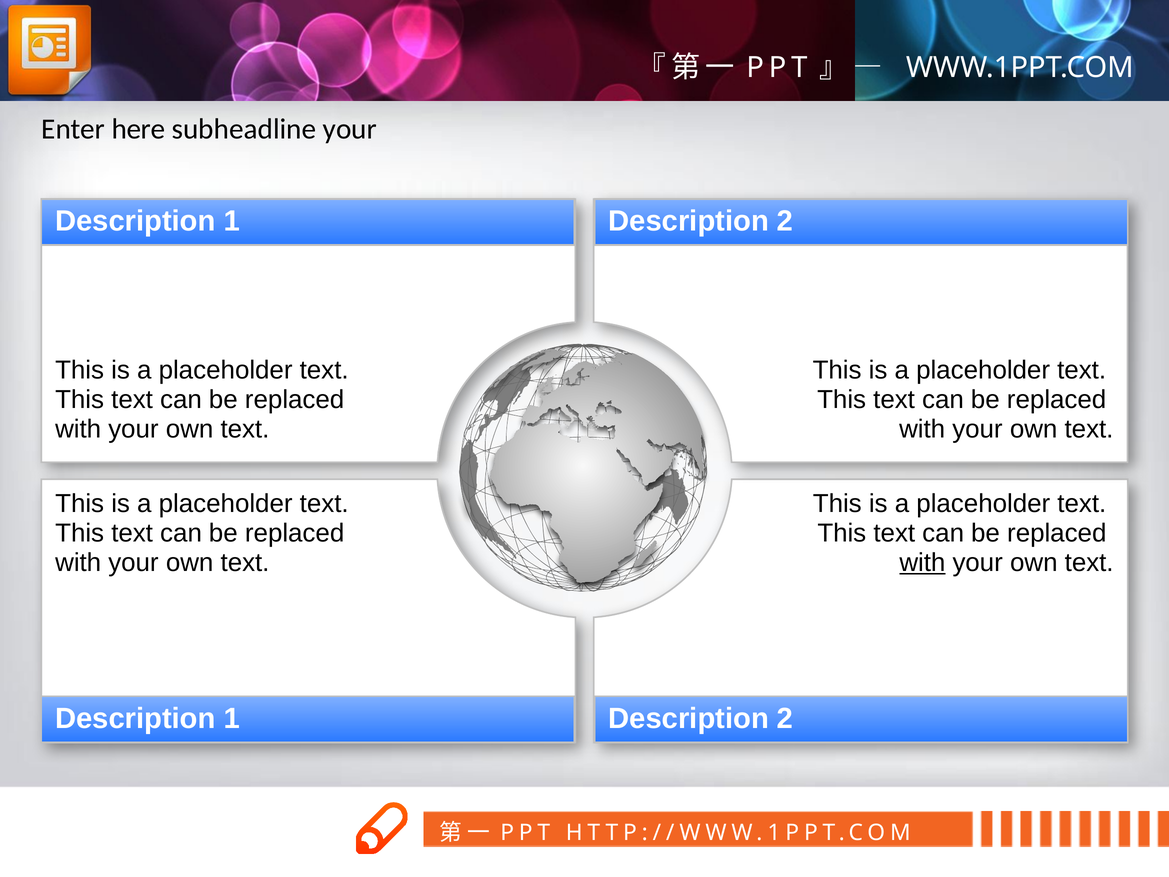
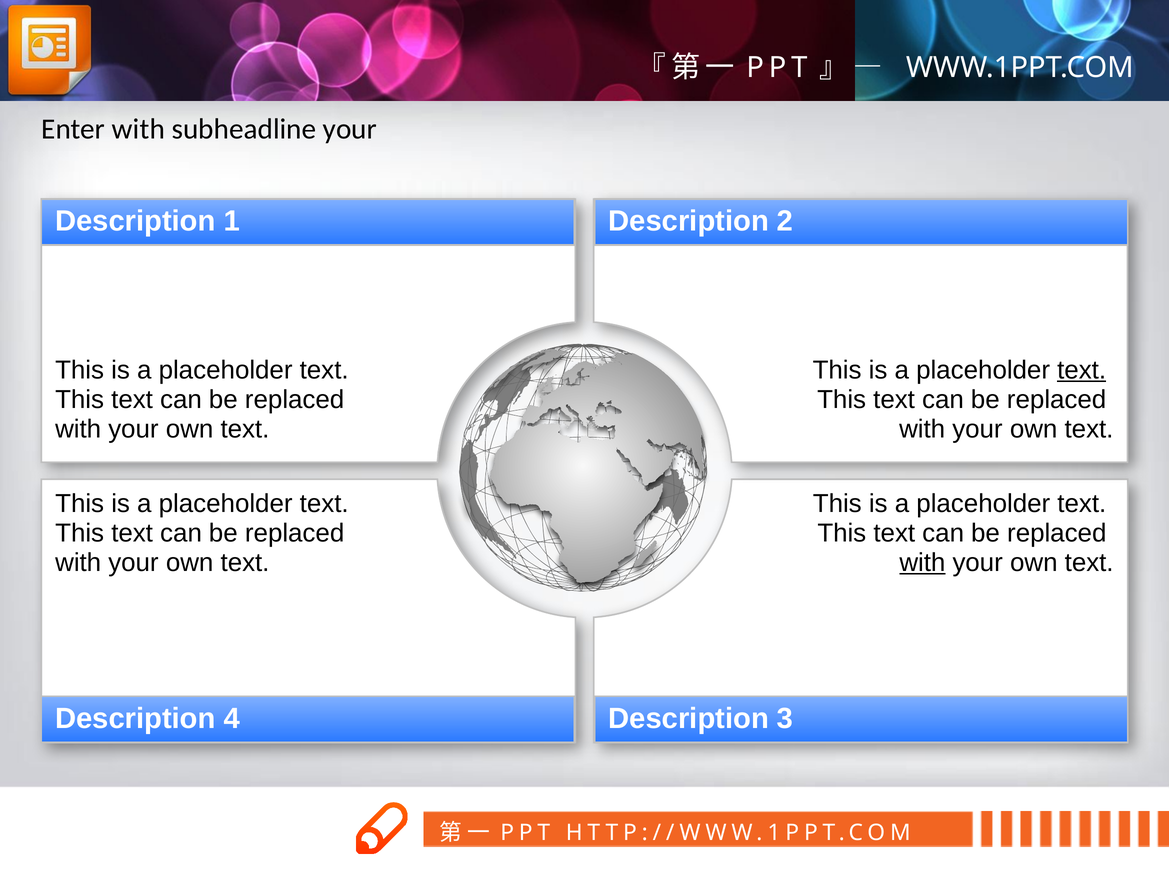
Enter here: here -> with
text at (1082, 370) underline: none -> present
1 at (232, 719): 1 -> 4
2 at (785, 719): 2 -> 3
